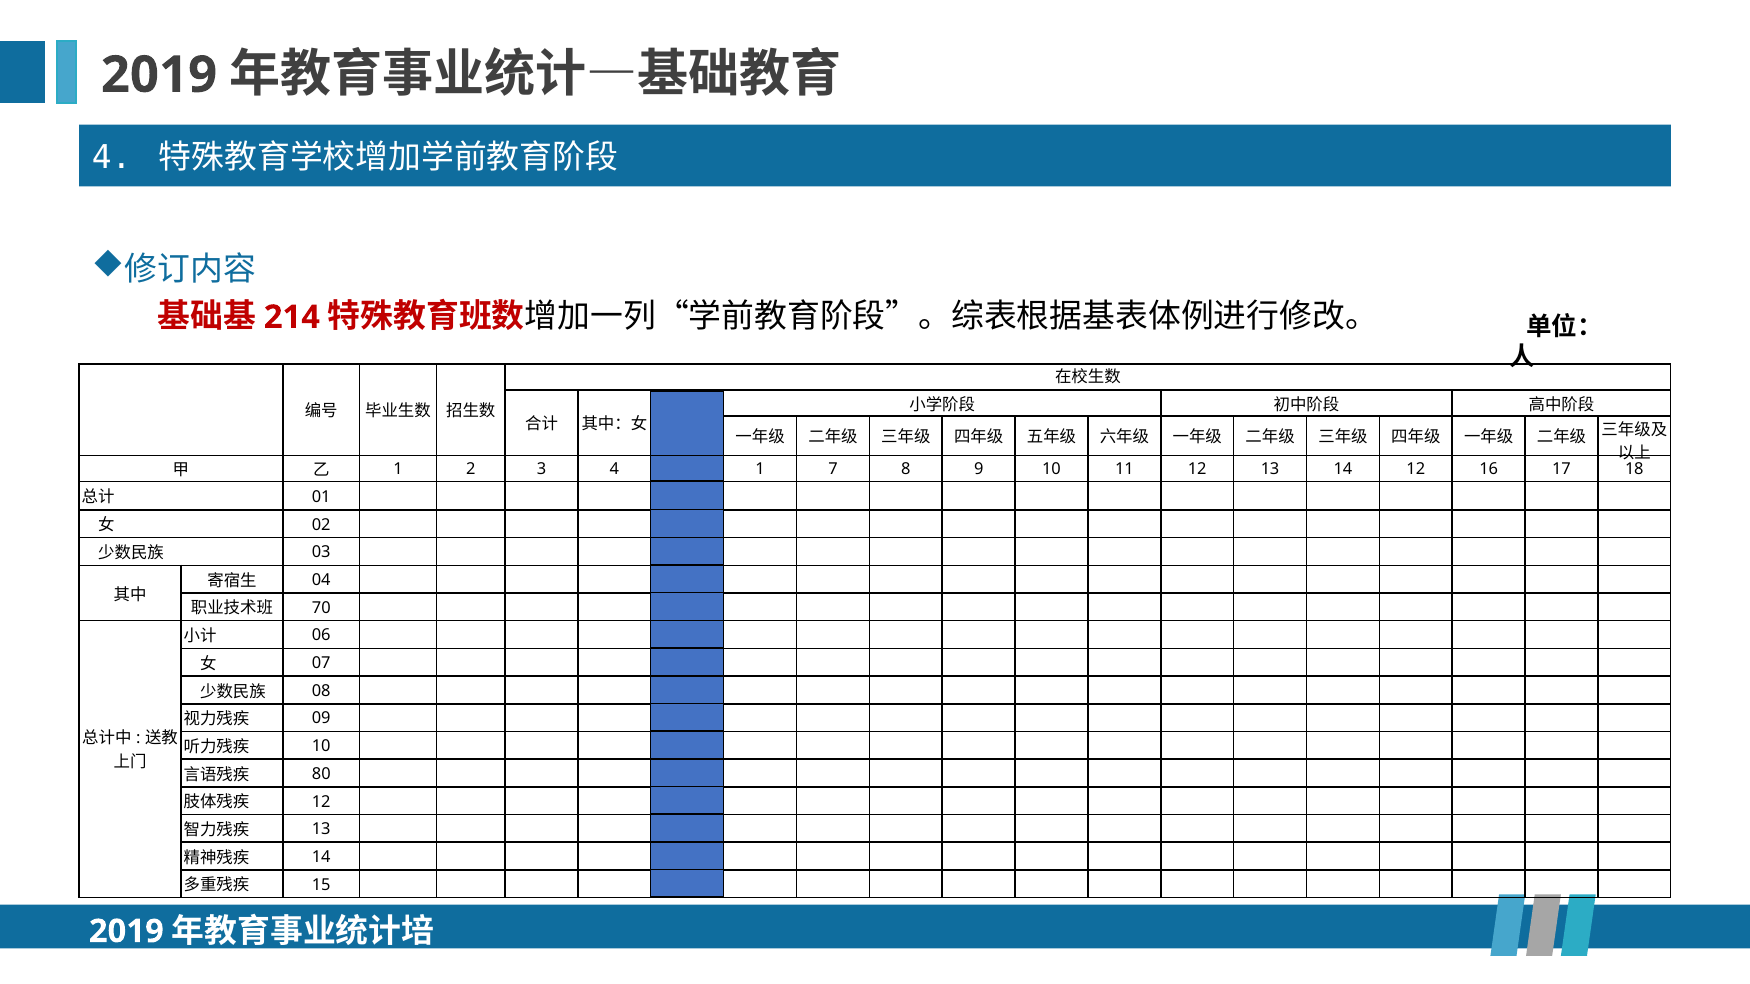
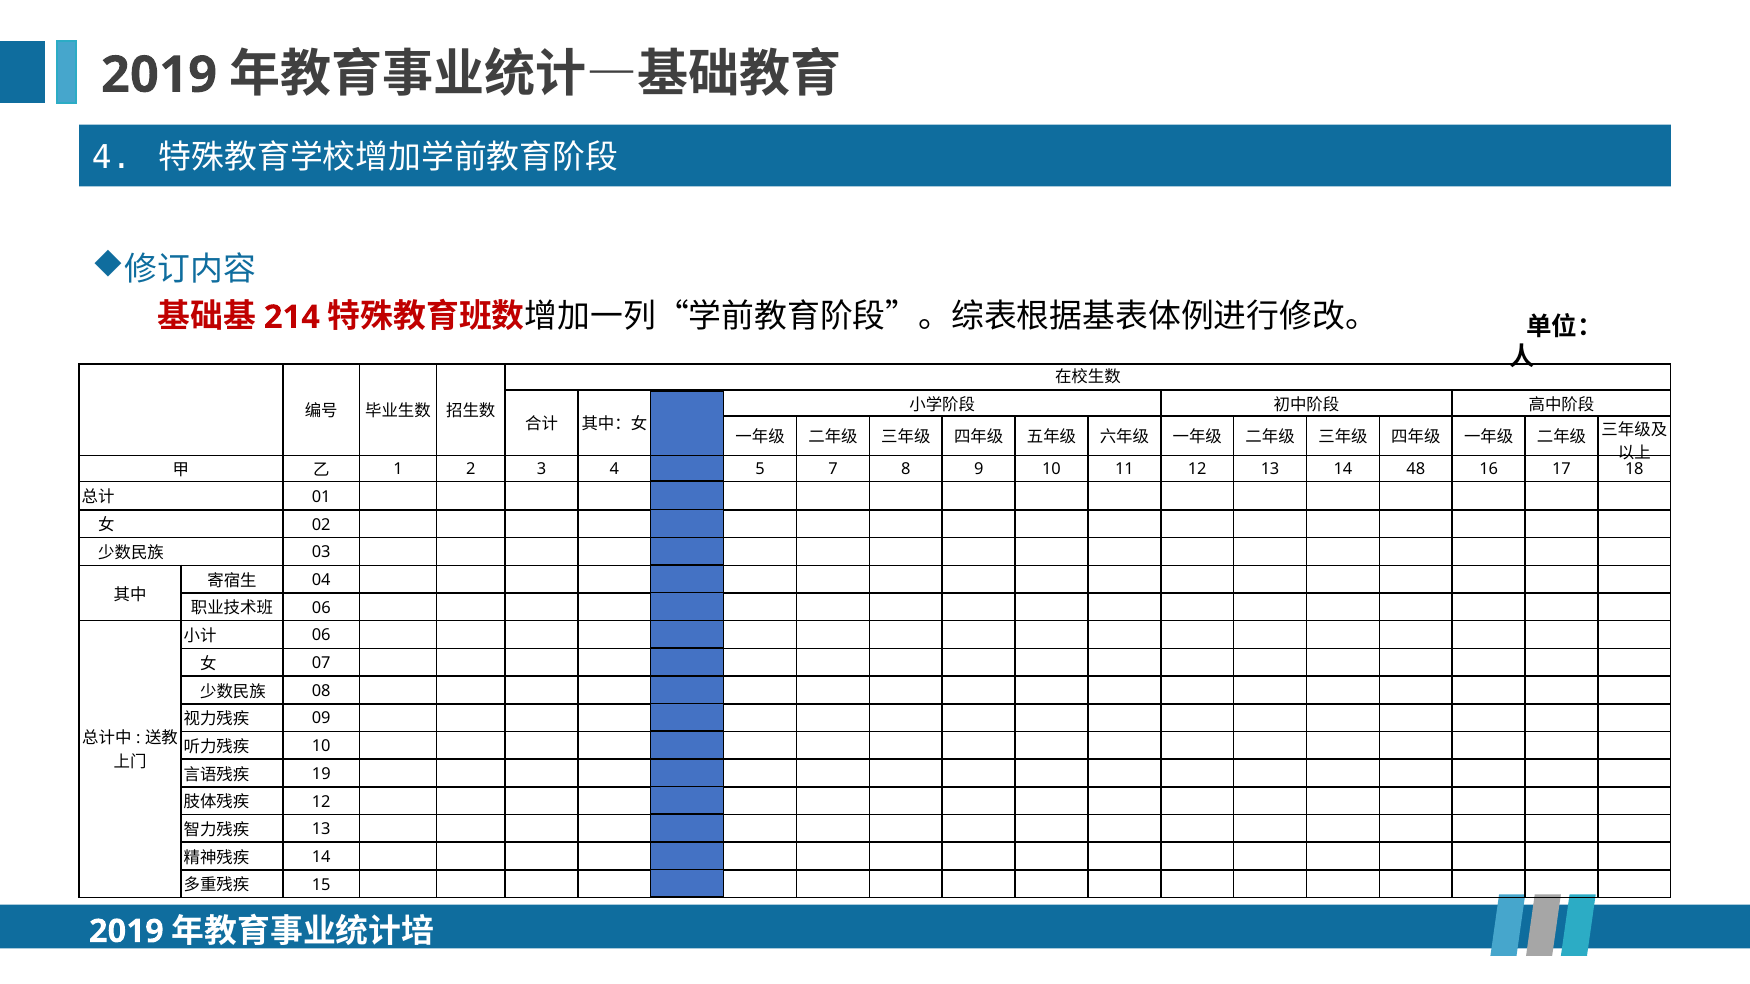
1 at (760, 470): 1 -> 5
14 12: 12 -> 48
70 at (321, 608): 70 -> 06
80: 80 -> 19
